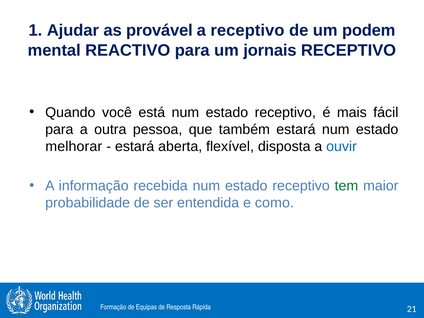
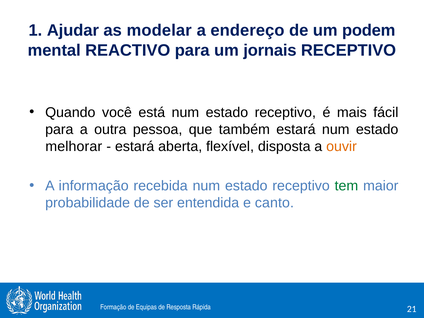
provável: provável -> modelar
a receptivo: receptivo -> endereço
ouvir colour: blue -> orange
como: como -> canto
